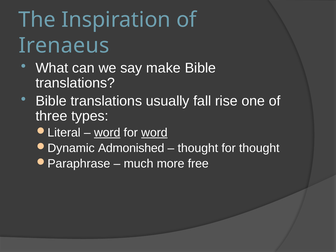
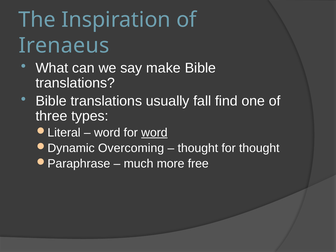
rise: rise -> find
word at (107, 133) underline: present -> none
Admonished: Admonished -> Overcoming
